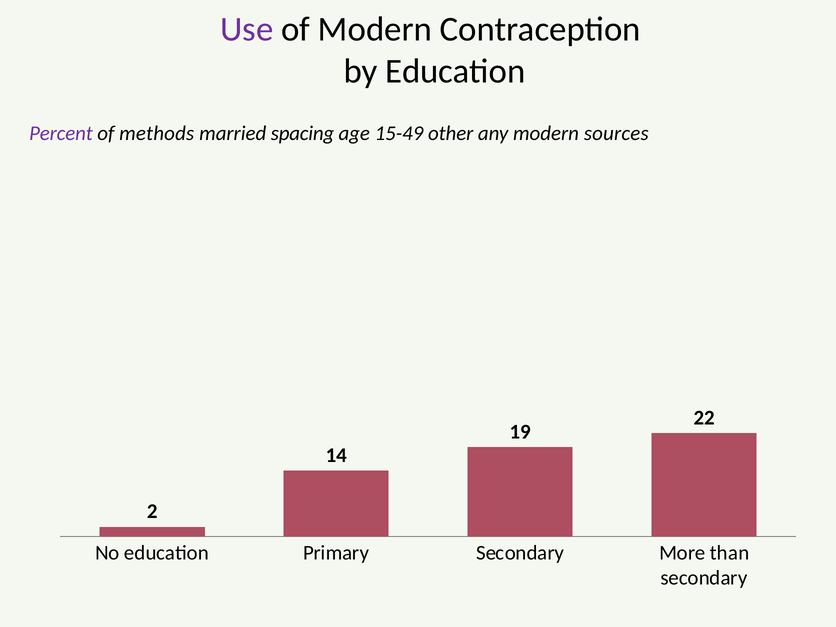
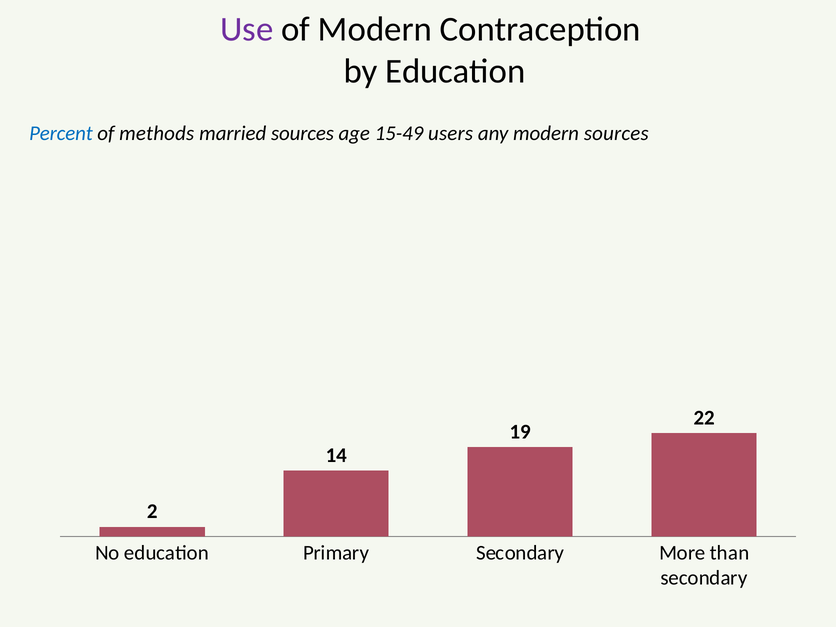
Percent colour: purple -> blue
married spacing: spacing -> sources
other: other -> users
